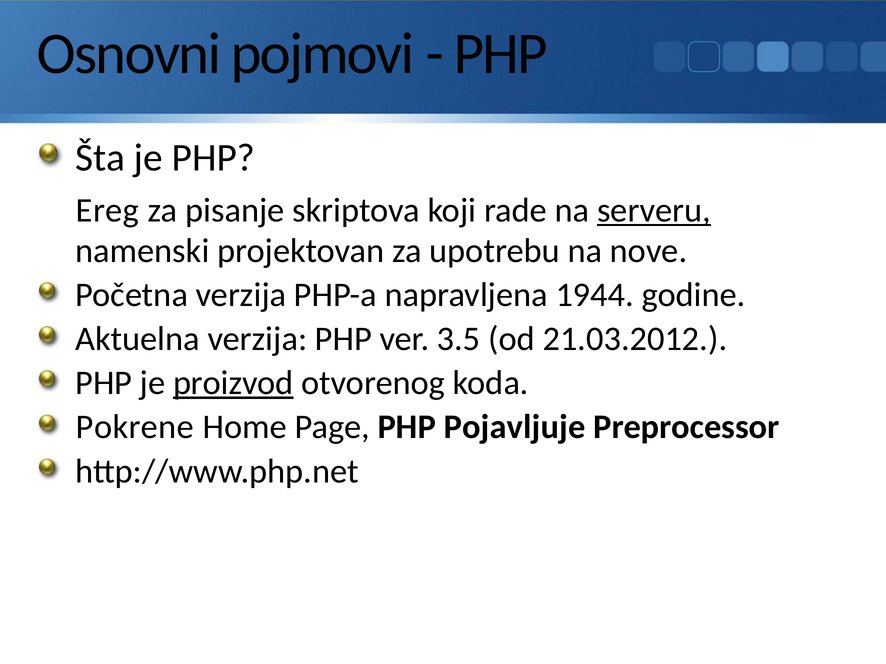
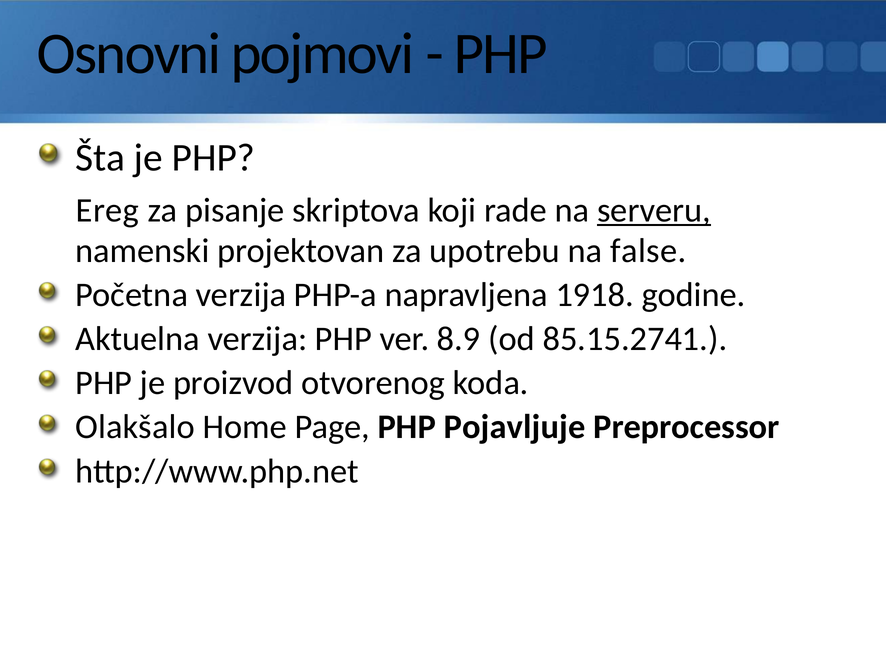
nove: nove -> false
1944: 1944 -> 1918
3.5: 3.5 -> 8.9
21.03.2012: 21.03.2012 -> 85.15.2741
proizvod underline: present -> none
Pokrene: Pokrene -> Olakšalo
